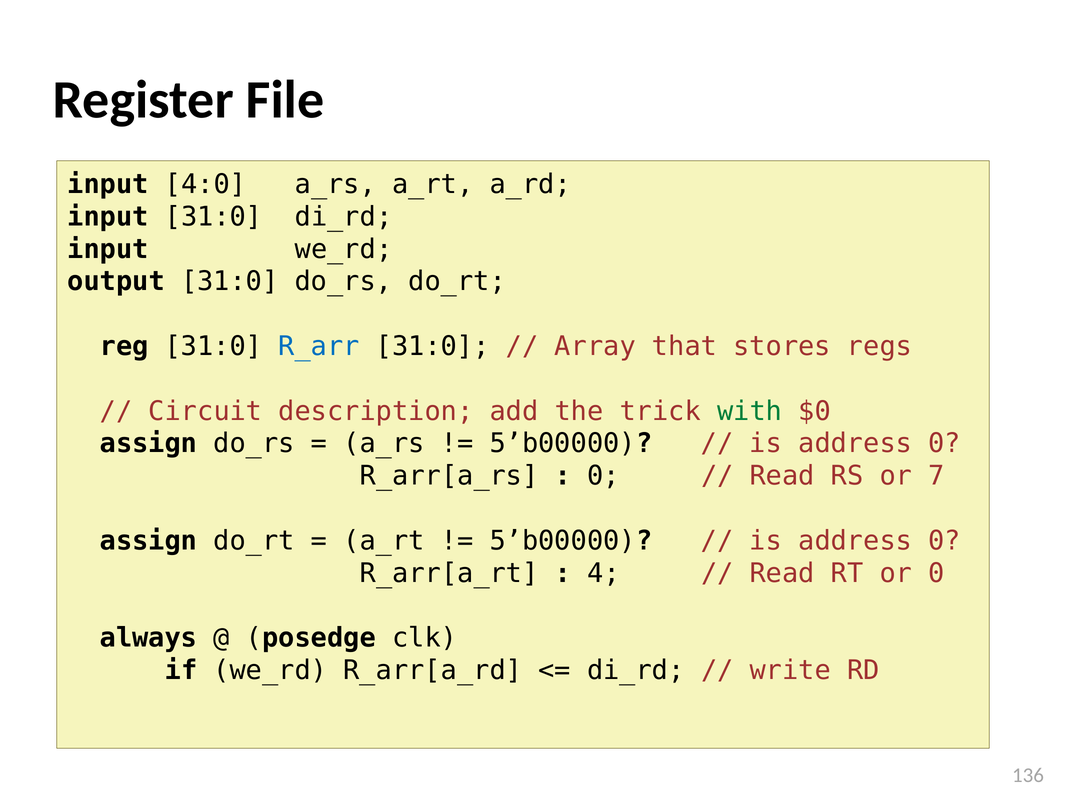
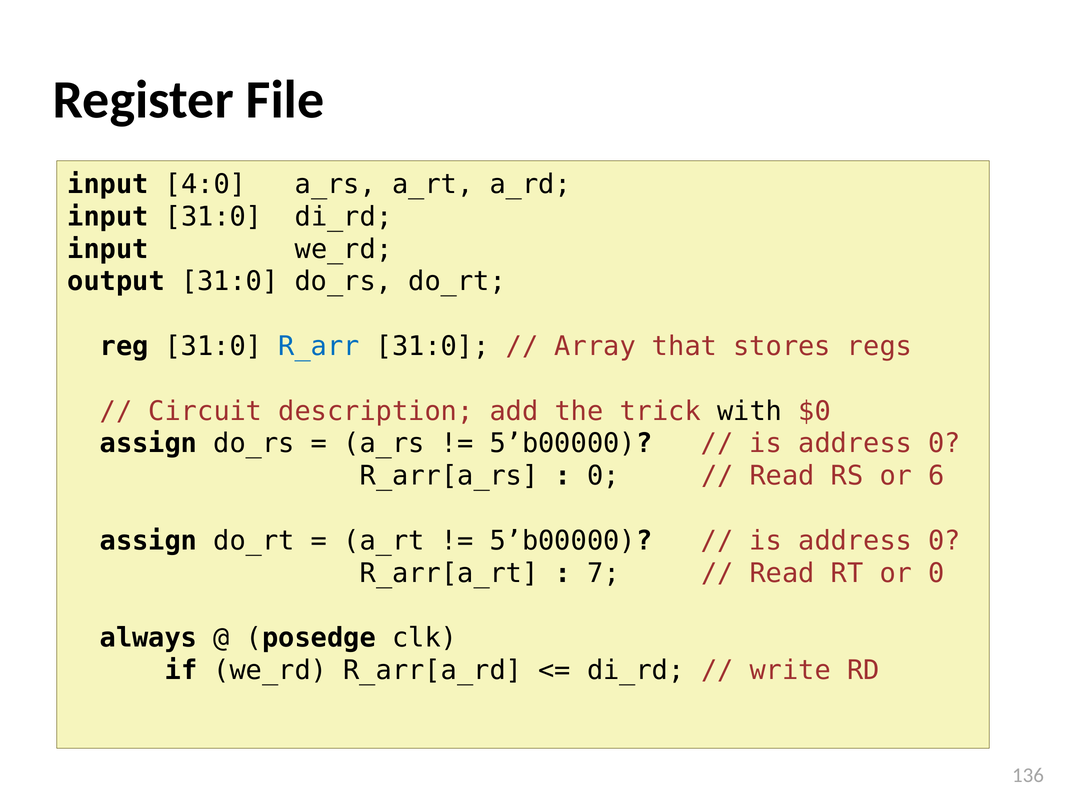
with colour: green -> black
7: 7 -> 6
4: 4 -> 7
